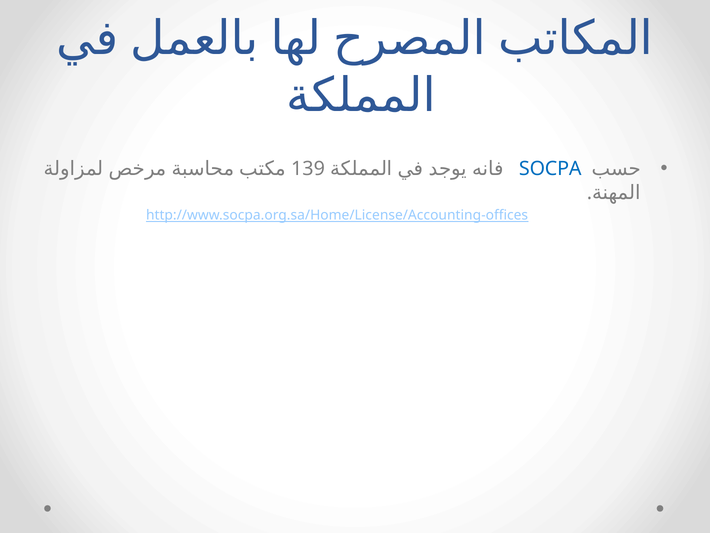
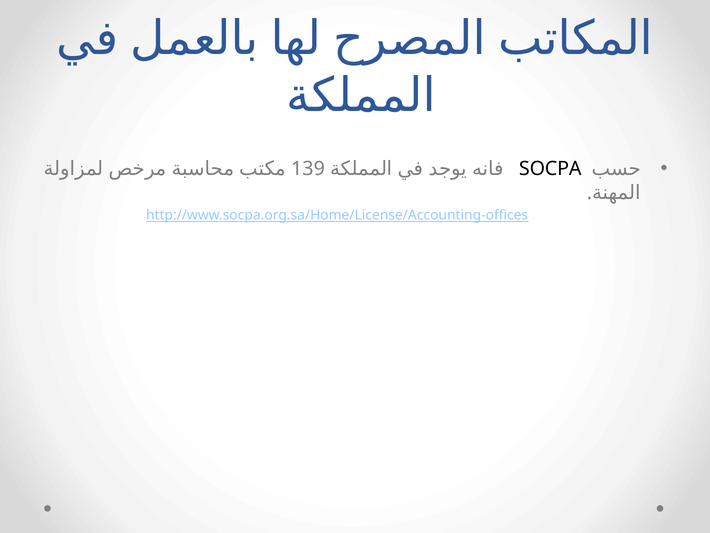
SOCPA colour: blue -> black
